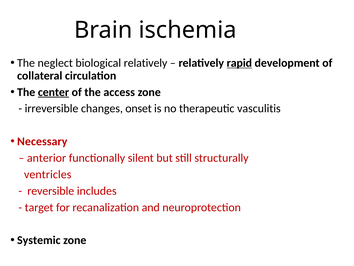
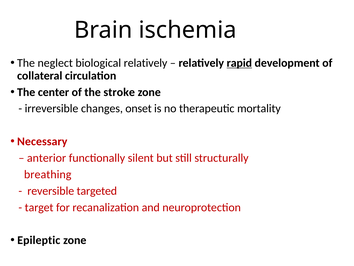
center underline: present -> none
access: access -> stroke
vasculitis: vasculitis -> mortality
ventricles: ventricles -> breathing
includes: includes -> targeted
Systemic: Systemic -> Epileptic
